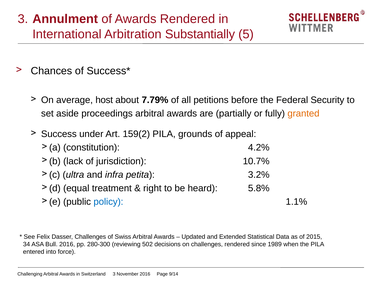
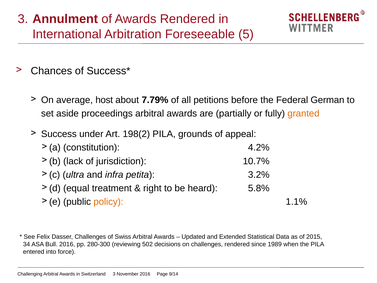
Substantially: Substantially -> Foreseeable
Security: Security -> German
159(2: 159(2 -> 198(2
policy colour: blue -> orange
